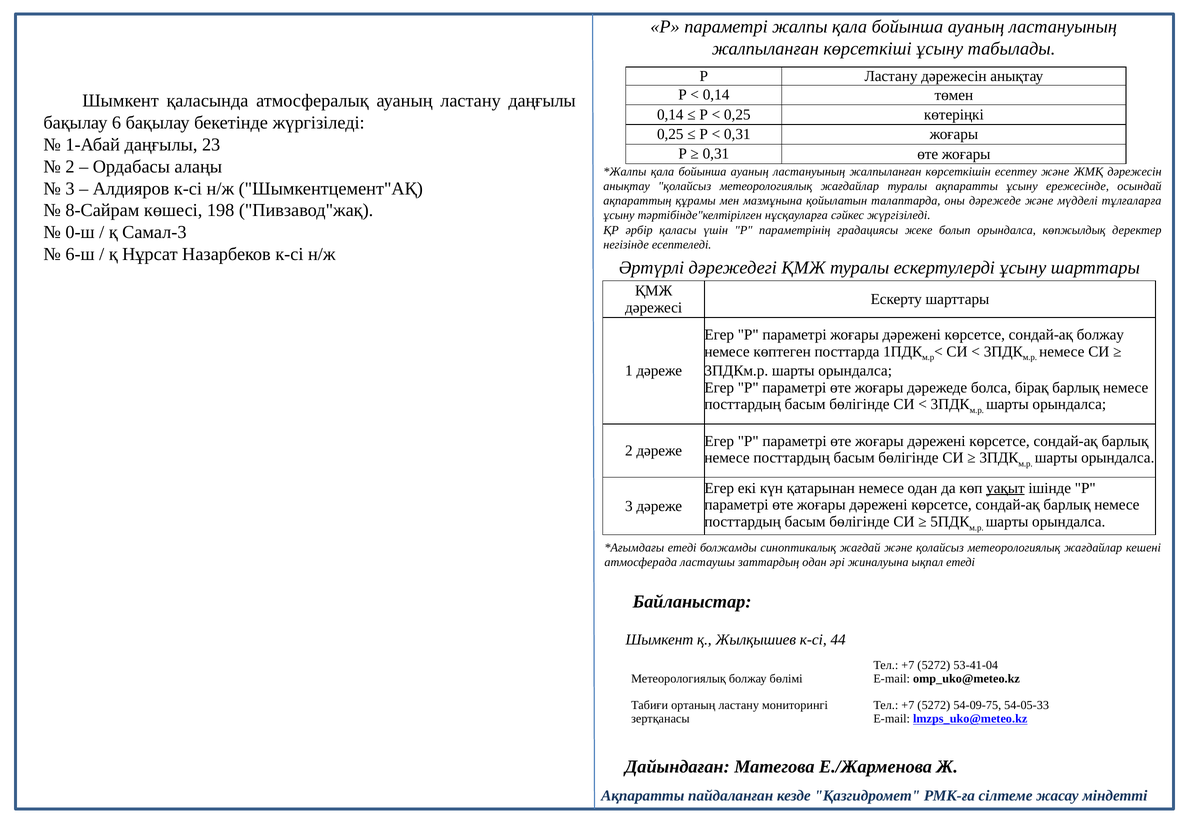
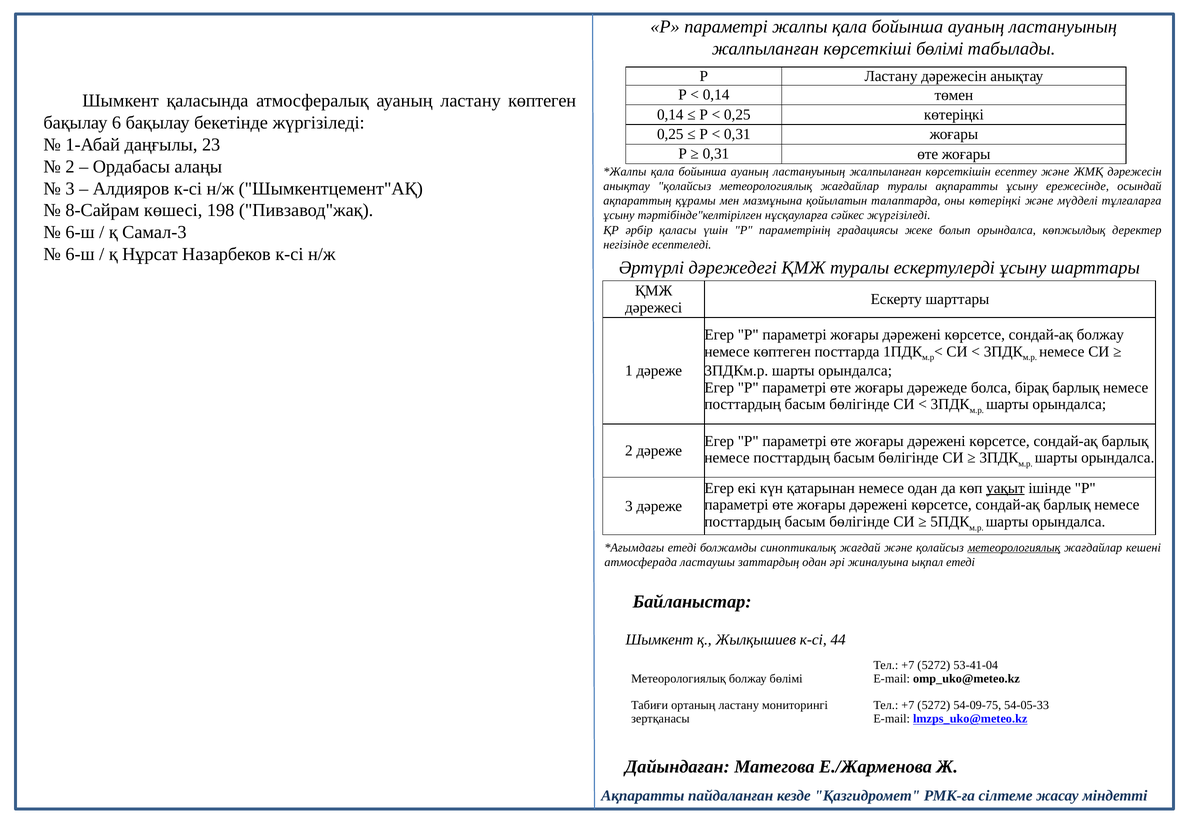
көрсеткіші ұсыну: ұсыну -> бөлімі
ластану даңғылы: даңғылы -> көптеген
оны дәрежеде: дәрежеде -> көтеріңкі
0-ш at (80, 232): 0-ш -> 6-ш
метеорологиялық at (1014, 548) underline: none -> present
